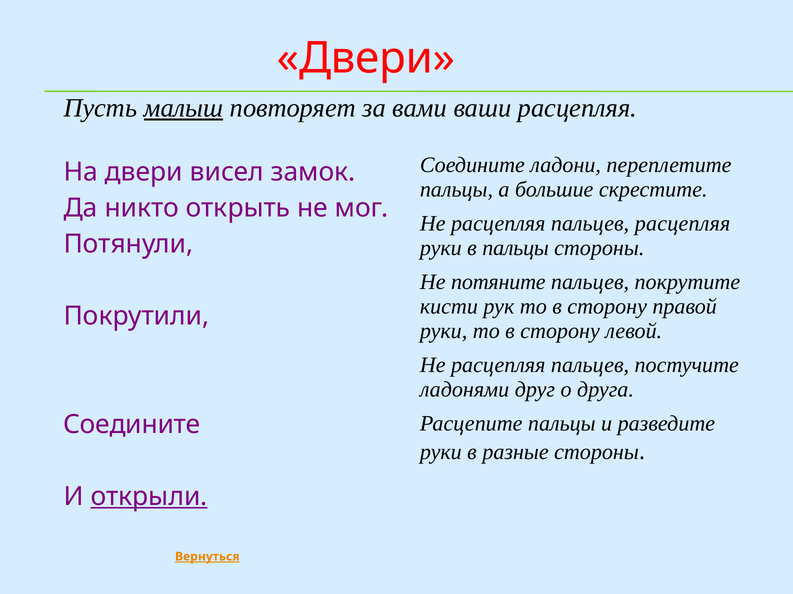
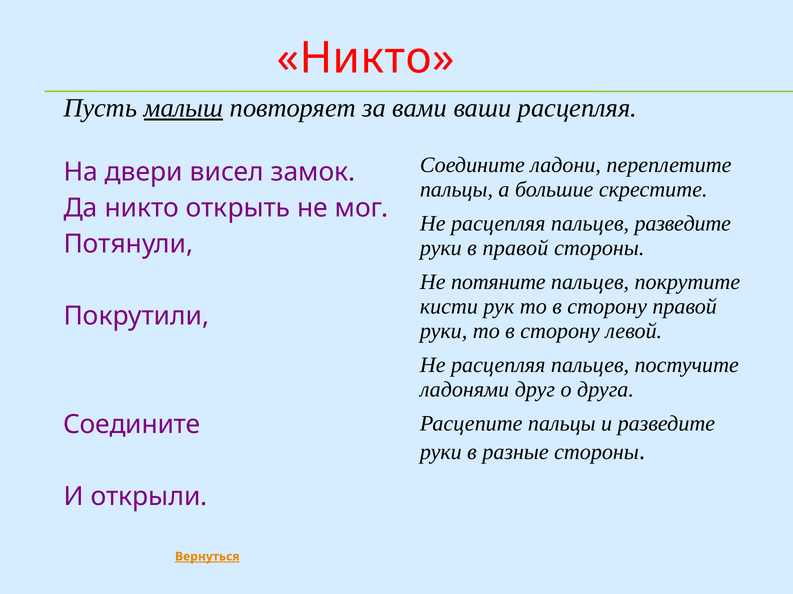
Двери at (366, 58): Двери -> Никто
пальцев расцепляя: расцепляя -> разведите
в пальцы: пальцы -> правой
открыли underline: present -> none
